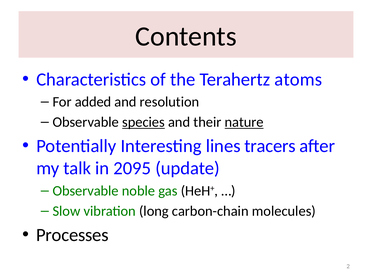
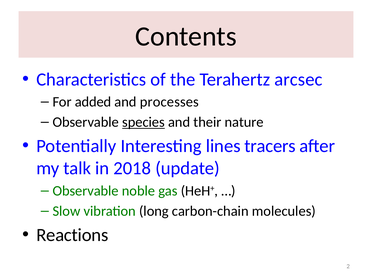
atoms: atoms -> arcsec
resolution: resolution -> processes
nature underline: present -> none
2095: 2095 -> 2018
Processes: Processes -> Reactions
